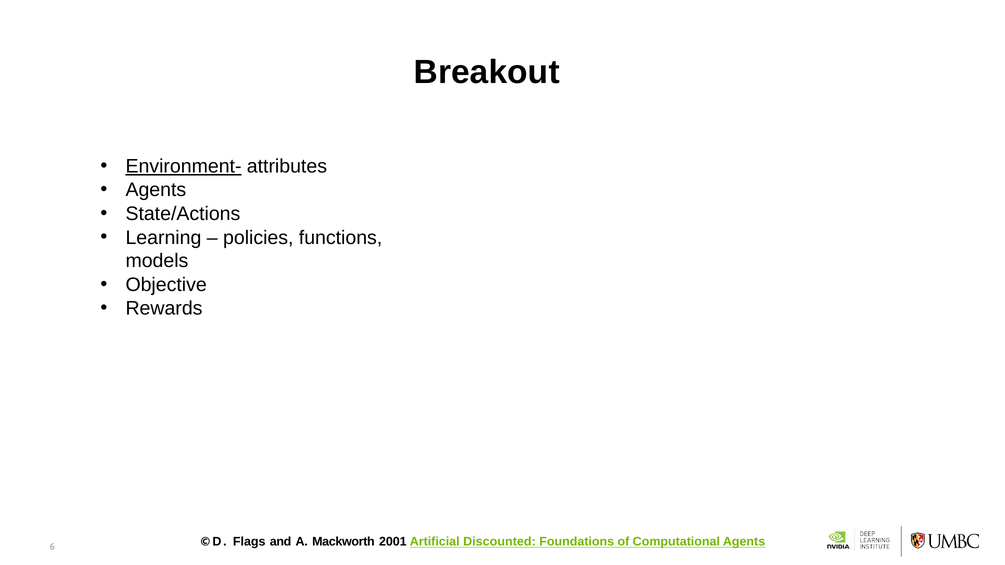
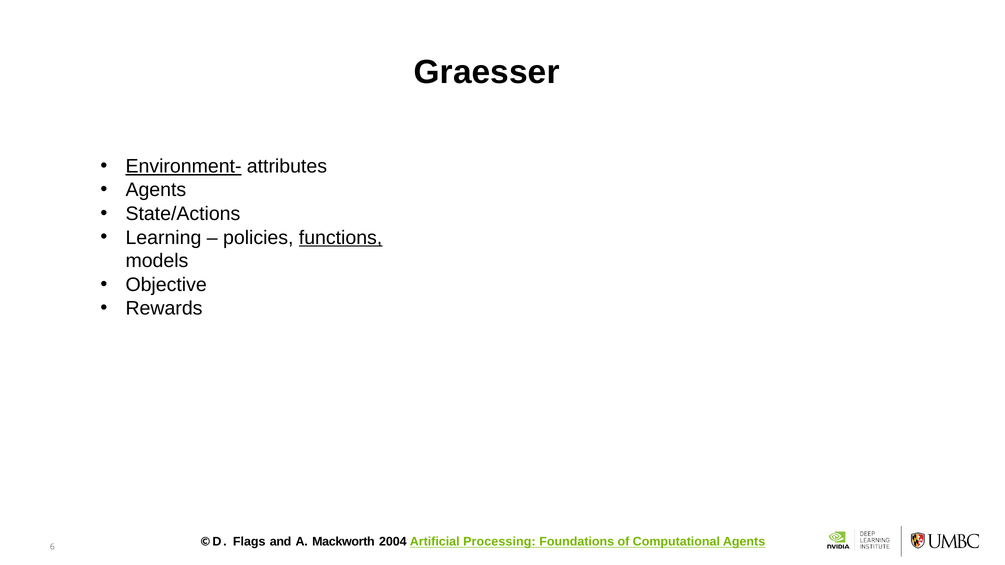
Breakout: Breakout -> Graesser
functions underline: none -> present
2001: 2001 -> 2004
Discounted: Discounted -> Processing
